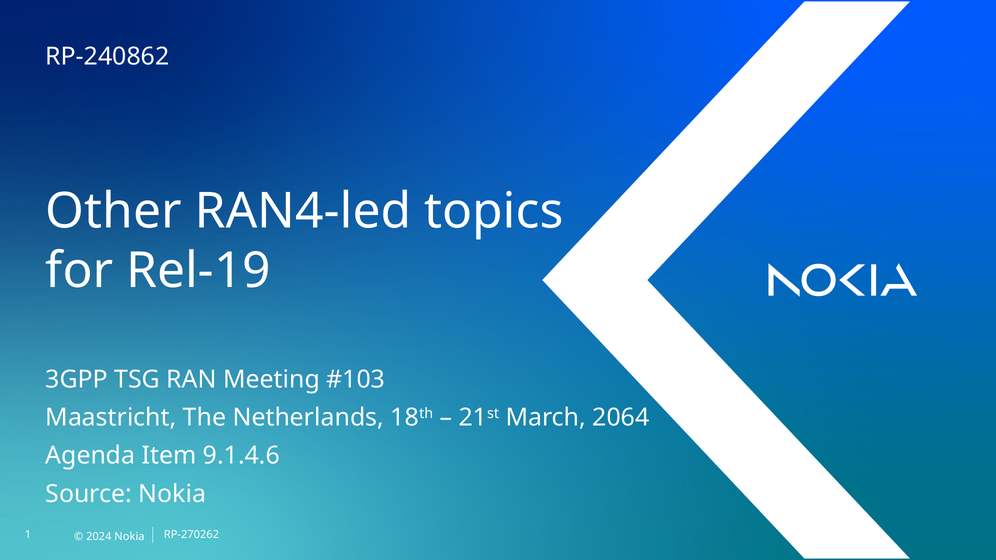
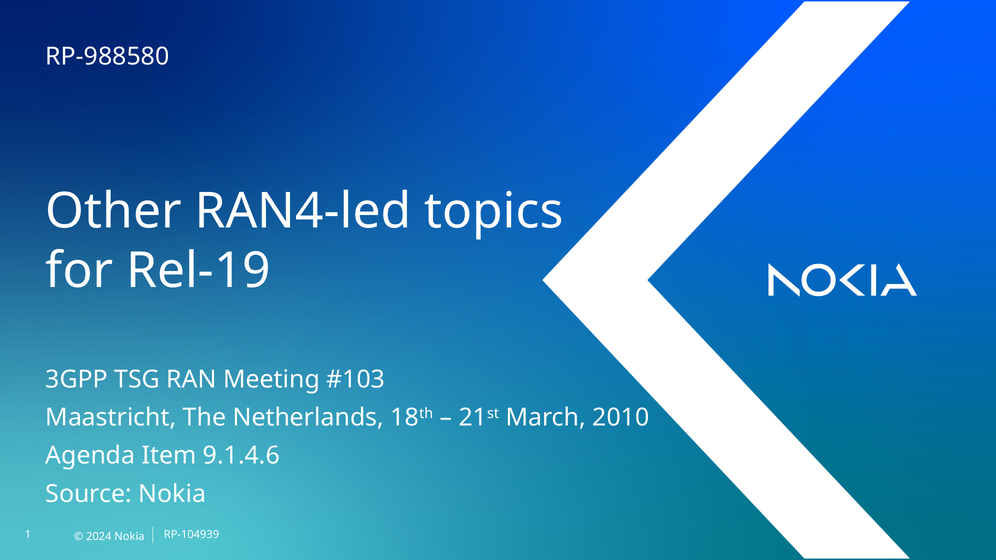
RP-240862: RP-240862 -> RP-988580
2064: 2064 -> 2010
RP-270262: RP-270262 -> RP-104939
